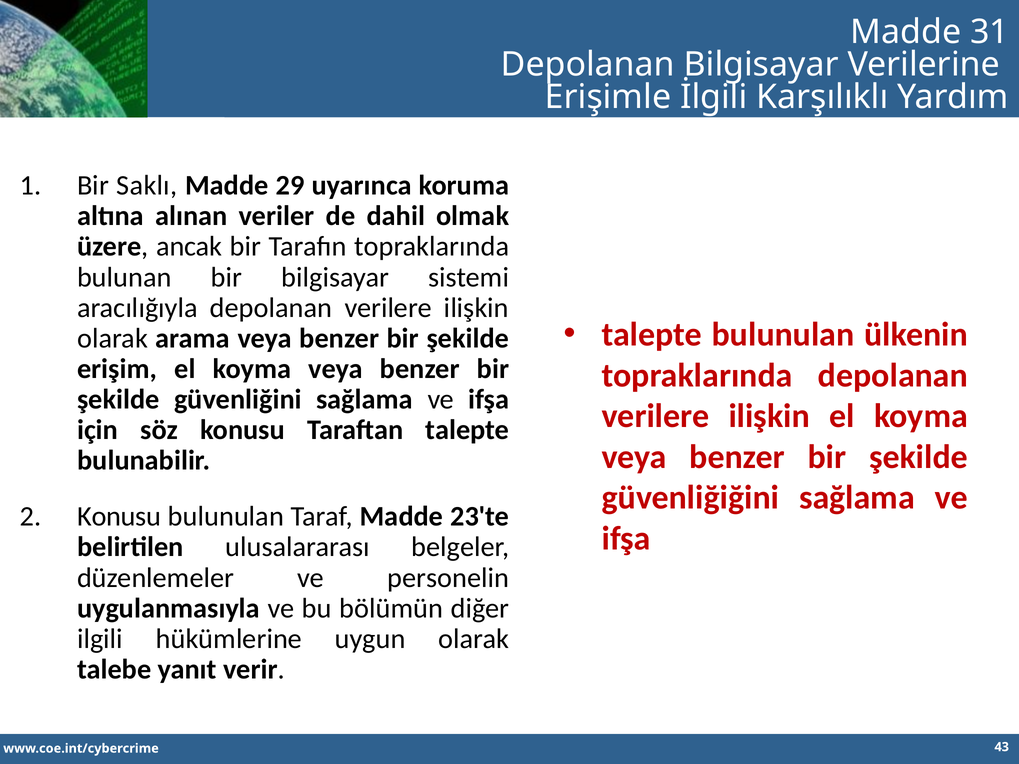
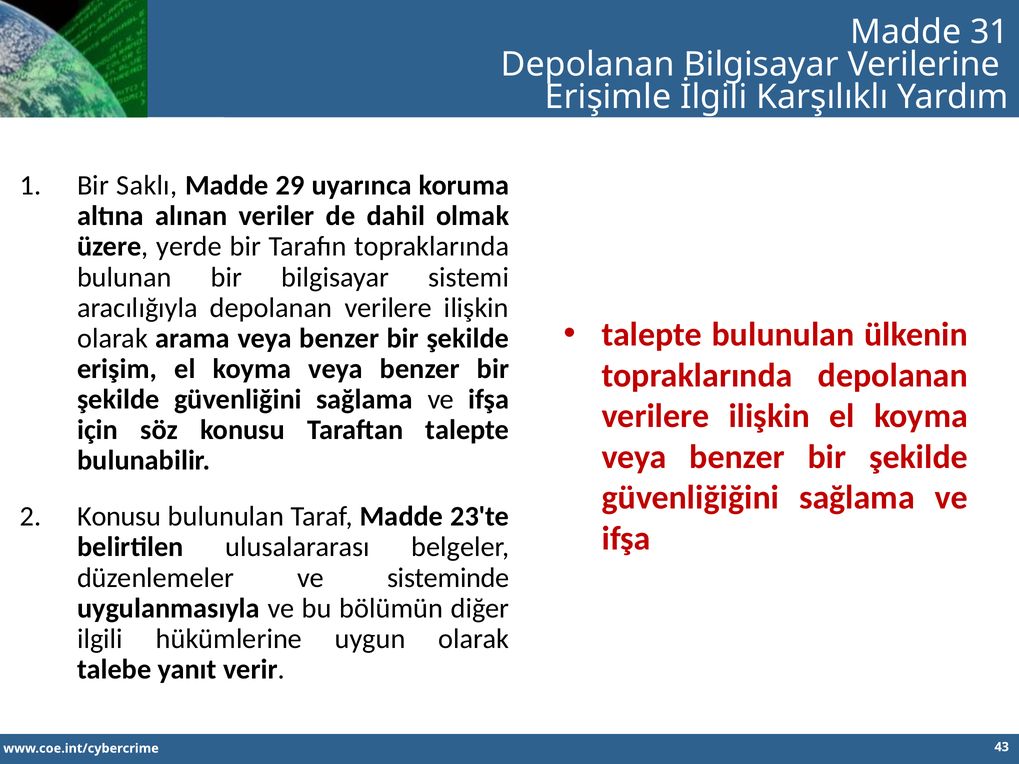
ancak: ancak -> yerde
personelin: personelin -> sisteminde
